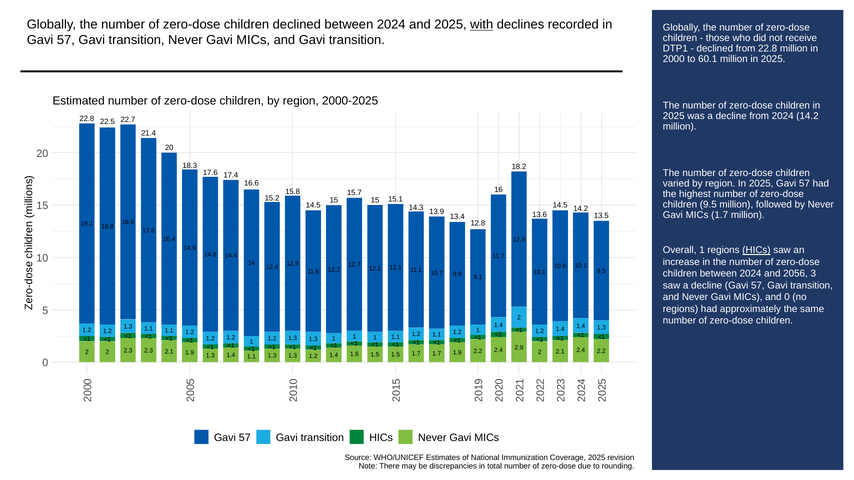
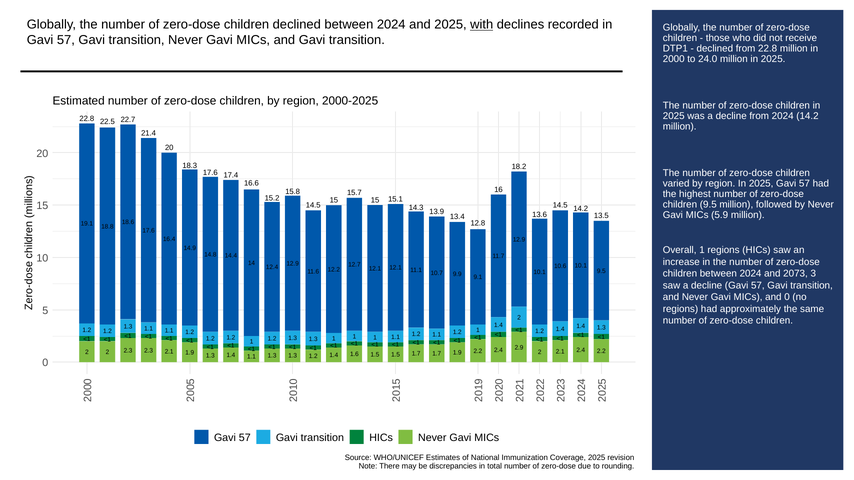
60.1: 60.1 -> 24.0
MICs 1.7: 1.7 -> 5.9
HICs at (756, 250) underline: present -> none
2056: 2056 -> 2073
